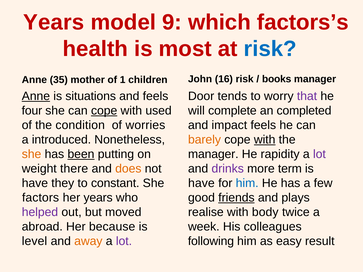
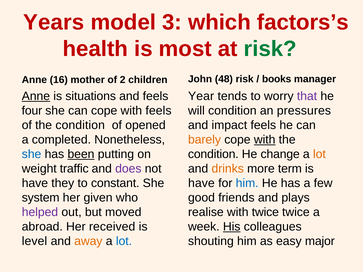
9: 9 -> 3
risk at (270, 49) colour: blue -> green
16: 16 -> 48
35: 35 -> 16
1: 1 -> 2
Door: Door -> Year
cope at (104, 111) underline: present -> none
with used: used -> feels
will complete: complete -> condition
completed: completed -> pressures
worries: worries -> opened
introduced: introduced -> completed
she at (32, 154) colour: orange -> blue
manager at (213, 154): manager -> condition
rapidity: rapidity -> change
lot at (319, 154) colour: purple -> orange
there: there -> traffic
does colour: orange -> purple
drinks colour: purple -> orange
factors: factors -> system
her years: years -> given
friends underline: present -> none
with body: body -> twice
because: because -> received
His underline: none -> present
lot at (124, 241) colour: purple -> blue
following: following -> shouting
result: result -> major
